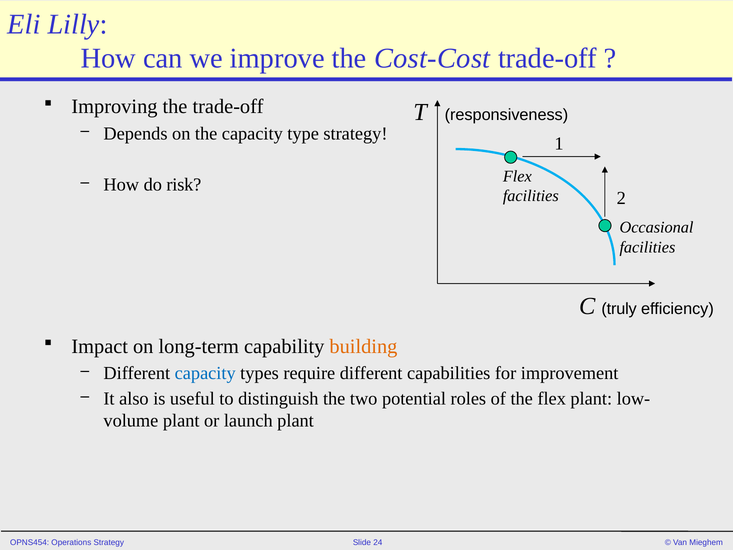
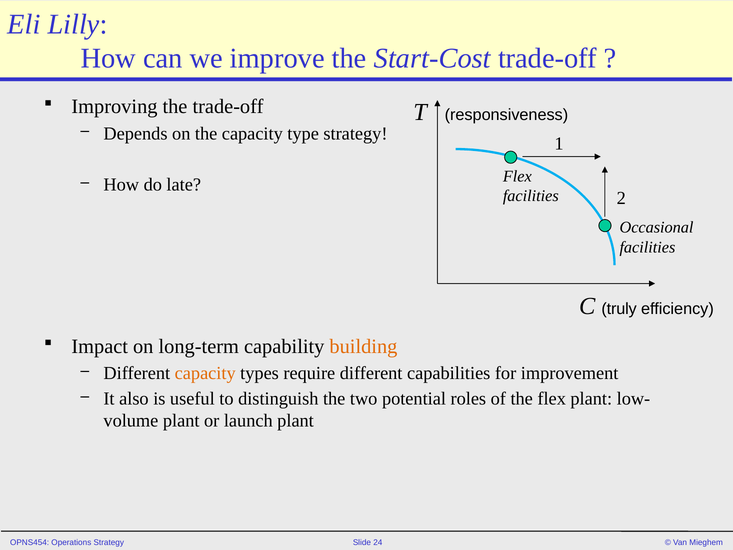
Cost-Cost: Cost-Cost -> Start-Cost
risk: risk -> late
capacity at (205, 373) colour: blue -> orange
